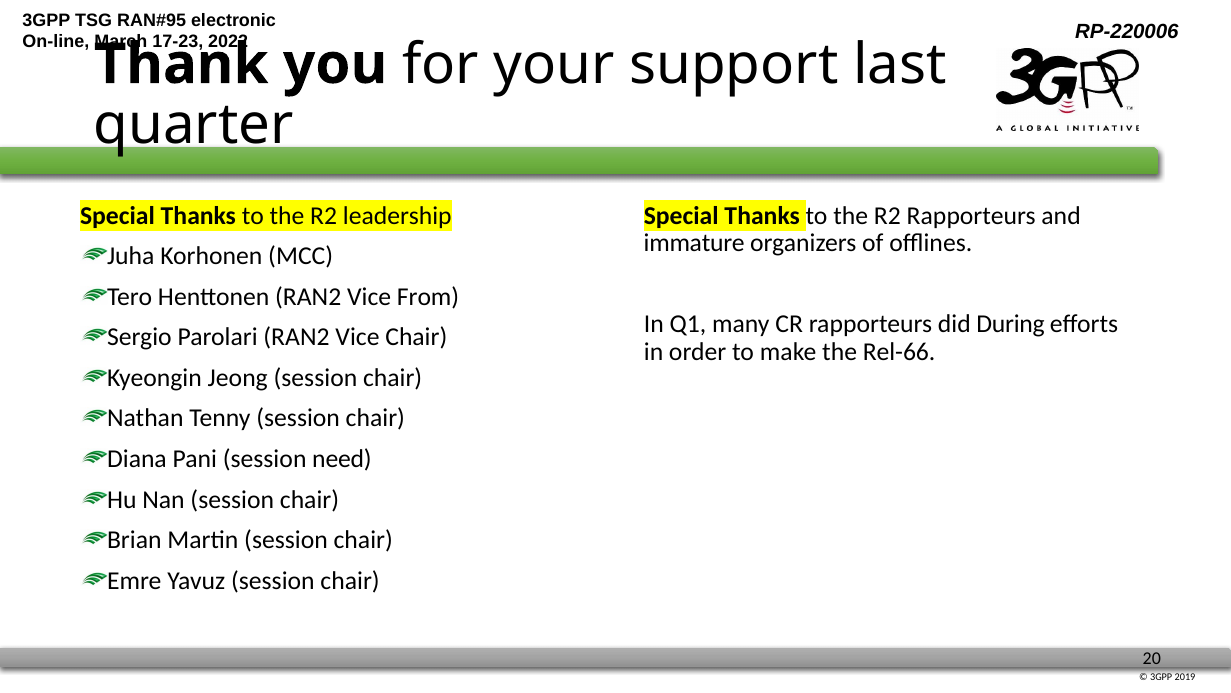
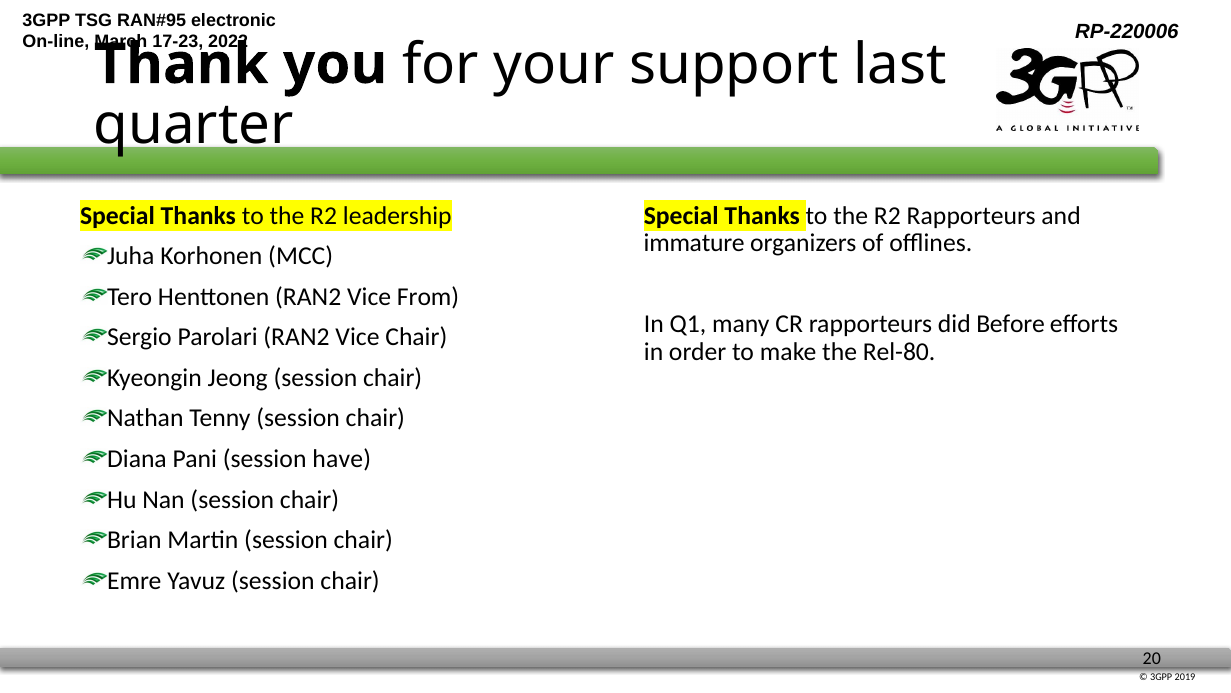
During: During -> Before
Rel-66: Rel-66 -> Rel-80
need: need -> have
